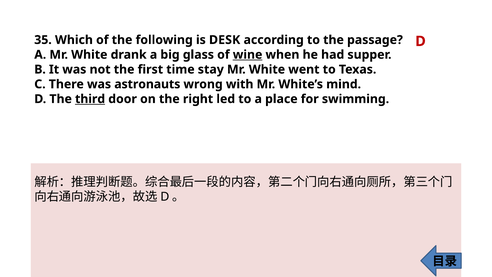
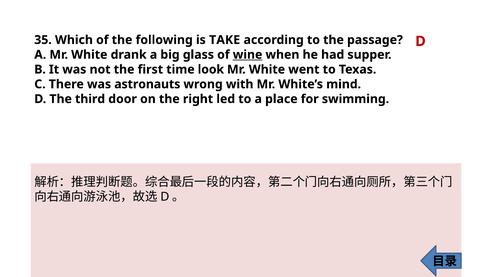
DESK: DESK -> TAKE
stay: stay -> look
third underline: present -> none
